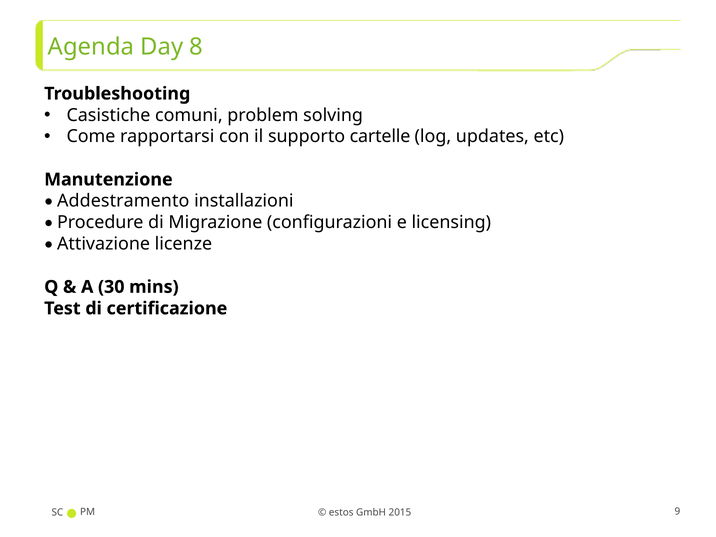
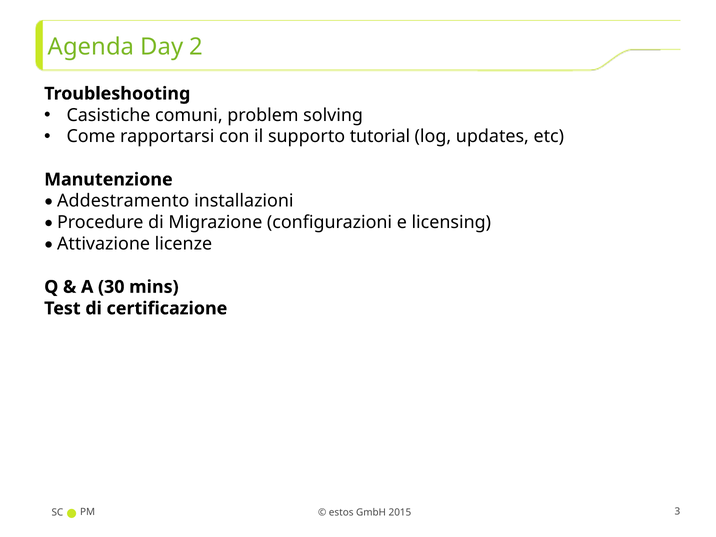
8: 8 -> 2
cartelle: cartelle -> tutorial
9: 9 -> 3
